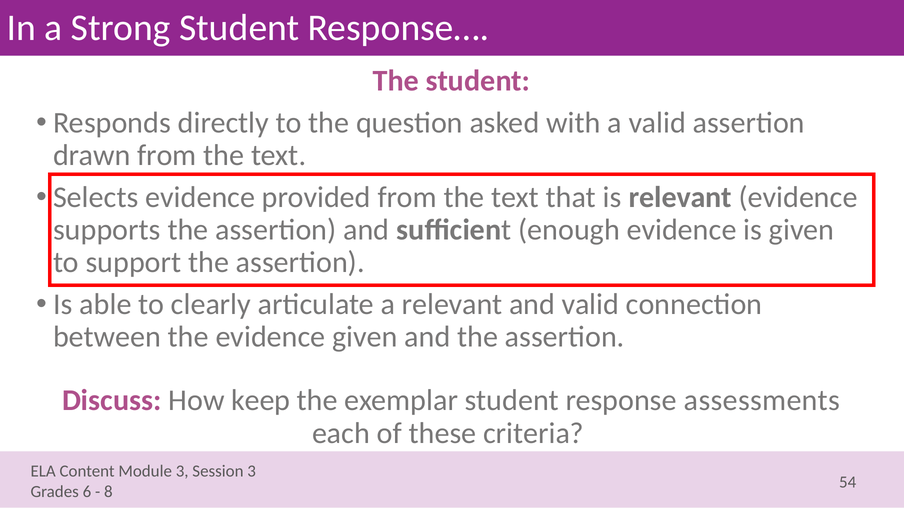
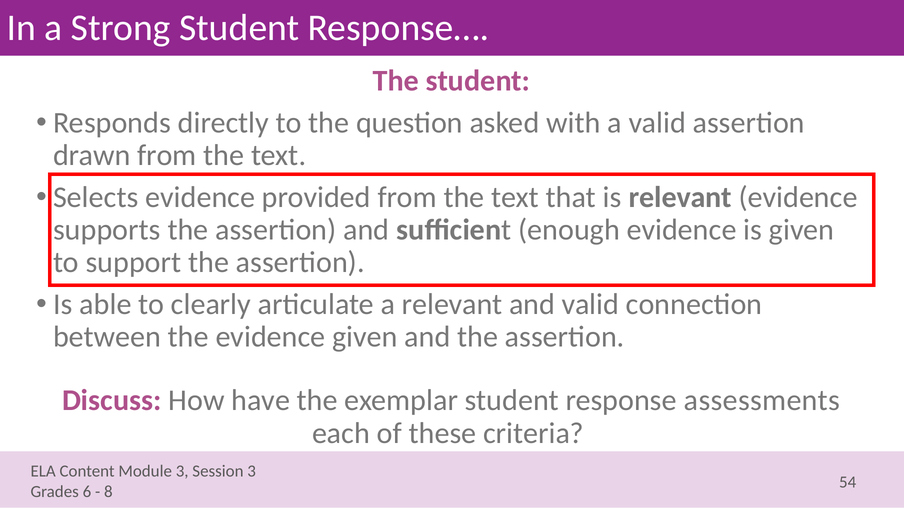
keep: keep -> have
